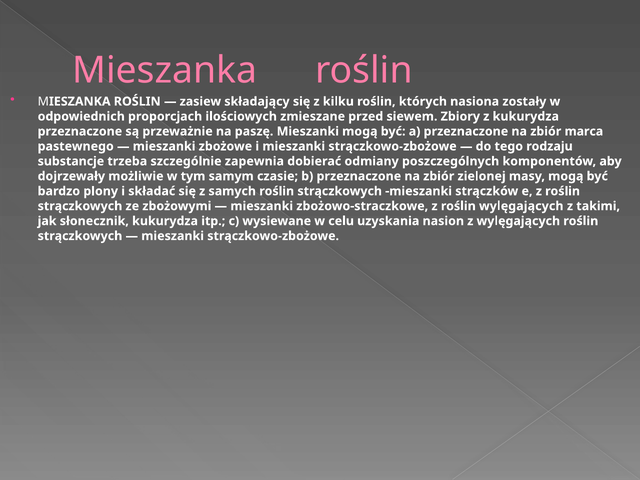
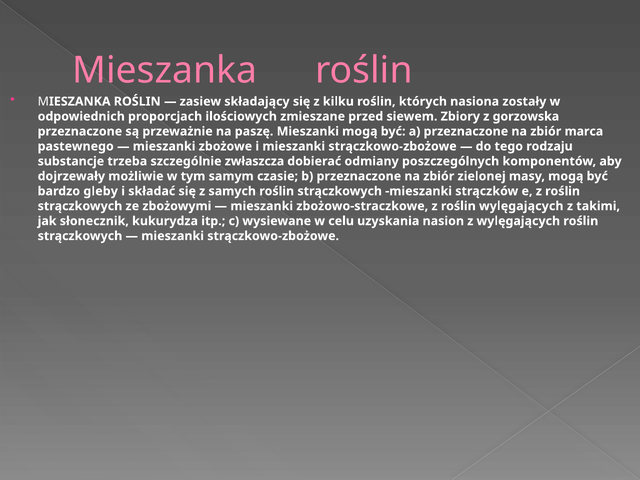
z kukurydza: kukurydza -> gorzowska
zapewnia: zapewnia -> zwłaszcza
plony: plony -> gleby
